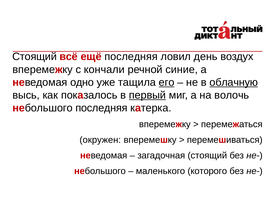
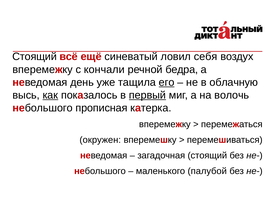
ещё последняя: последняя -> синеватый
день: день -> себя
синие: синие -> бедра
одно: одно -> день
облачную underline: present -> none
как underline: none -> present
небольшого последняя: последняя -> прописная
которого: которого -> палубой
